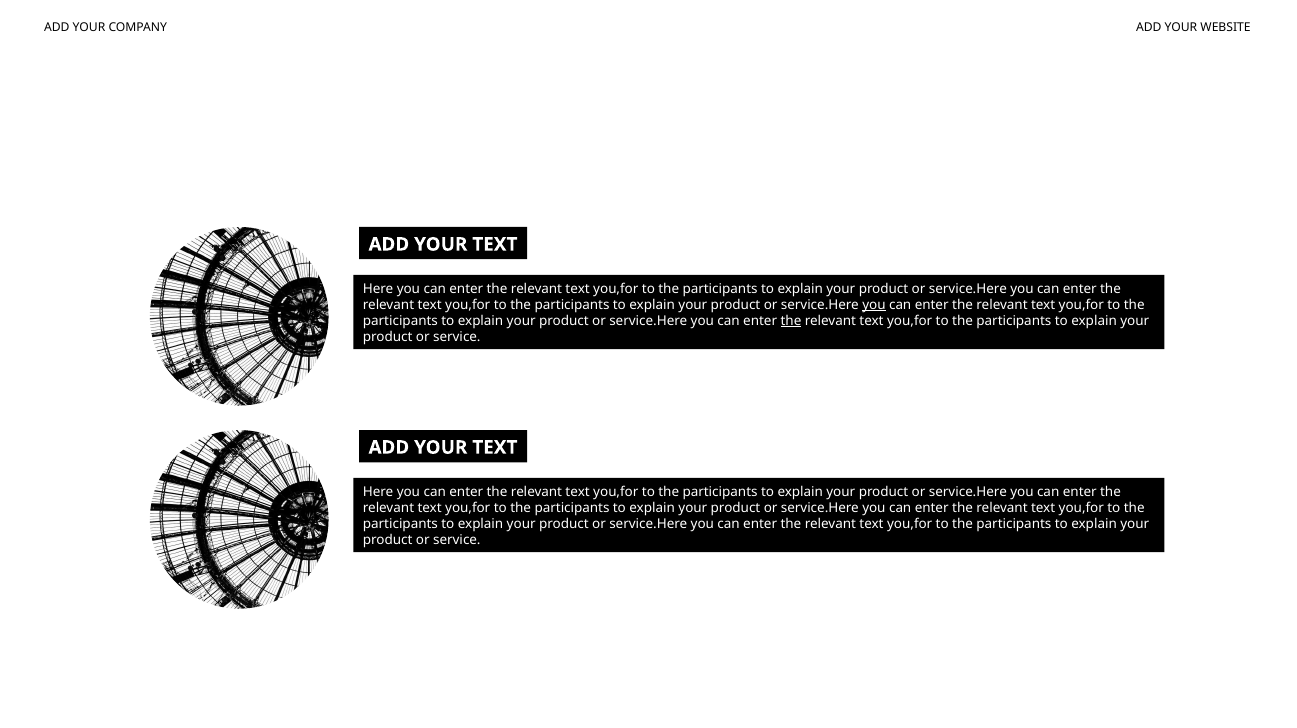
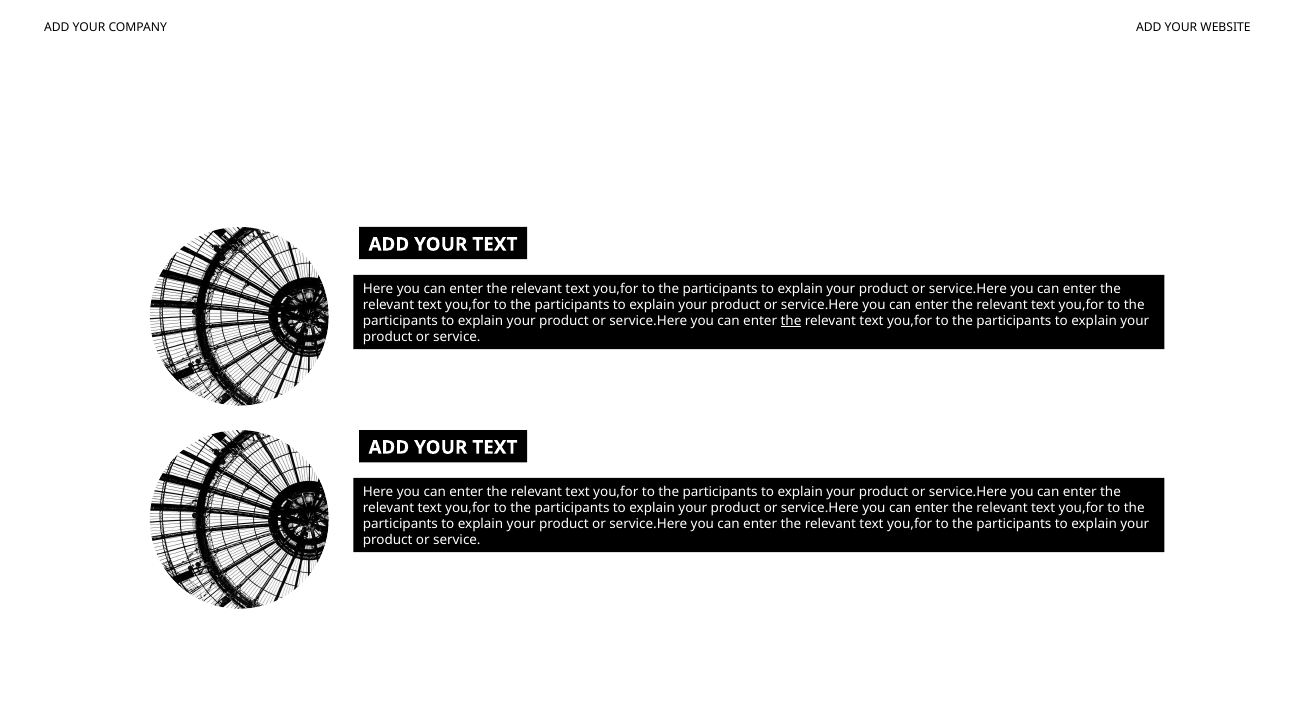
you at (874, 305) underline: present -> none
